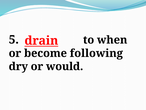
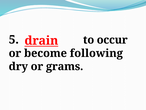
when: when -> occur
would: would -> grams
